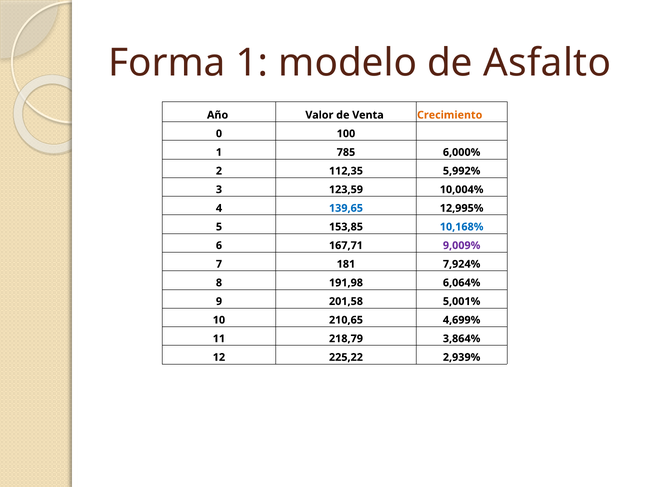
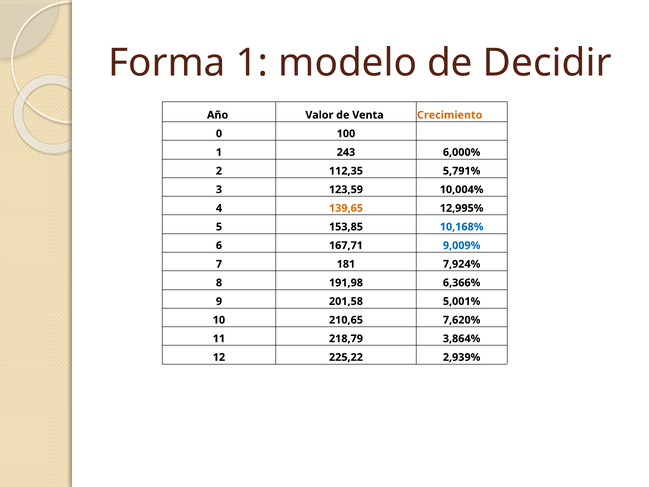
Asfalto: Asfalto -> Decidir
785: 785 -> 243
5,992%: 5,992% -> 5,791%
139,65 colour: blue -> orange
9,009% colour: purple -> blue
6,064%: 6,064% -> 6,366%
4,699%: 4,699% -> 7,620%
